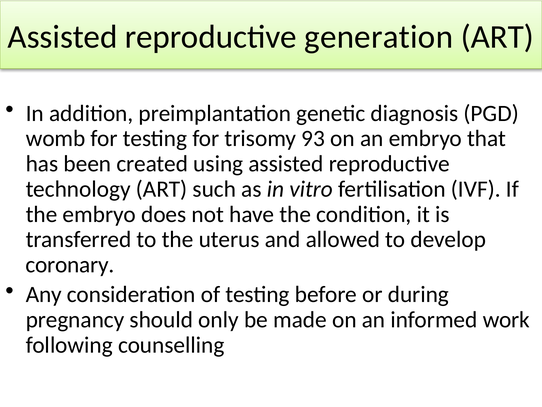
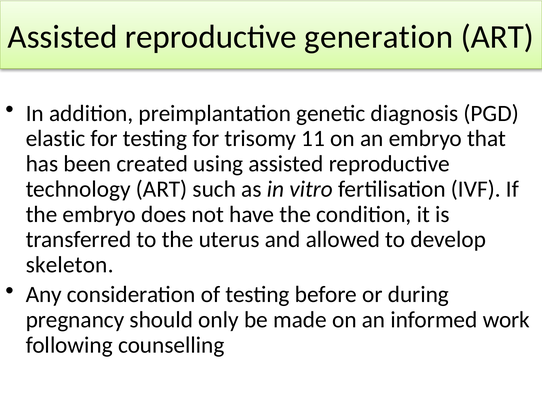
womb: womb -> elastic
93: 93 -> 11
coronary: coronary -> skeleton
